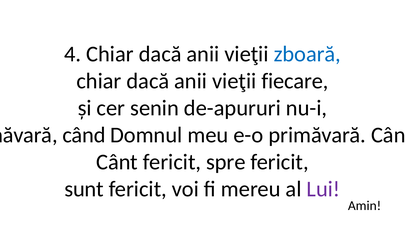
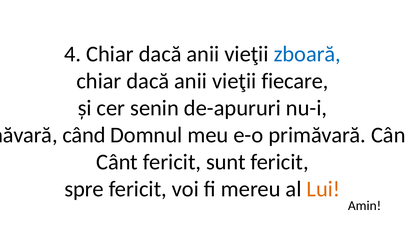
spre: spre -> sunt
sunt: sunt -> spre
Lui at (323, 189) colour: purple -> orange
